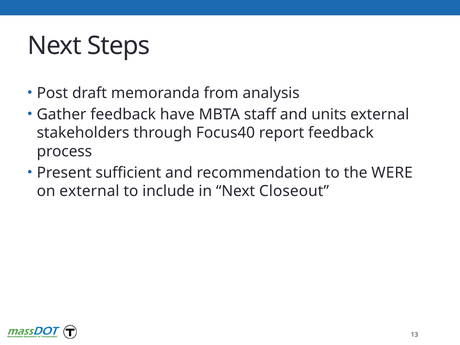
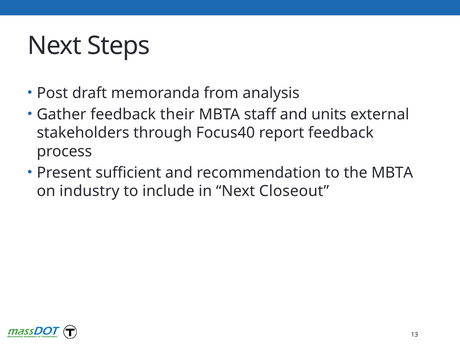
have: have -> their
the WERE: WERE -> MBTA
on external: external -> industry
